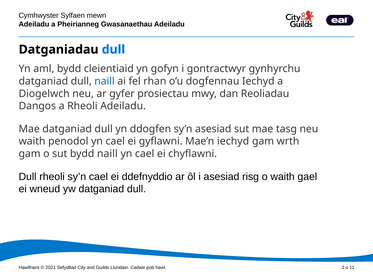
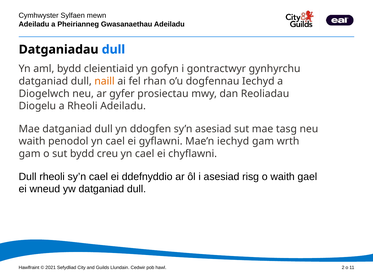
naill at (105, 81) colour: blue -> orange
Dangos: Dangos -> Diogelu
bydd naill: naill -> creu
